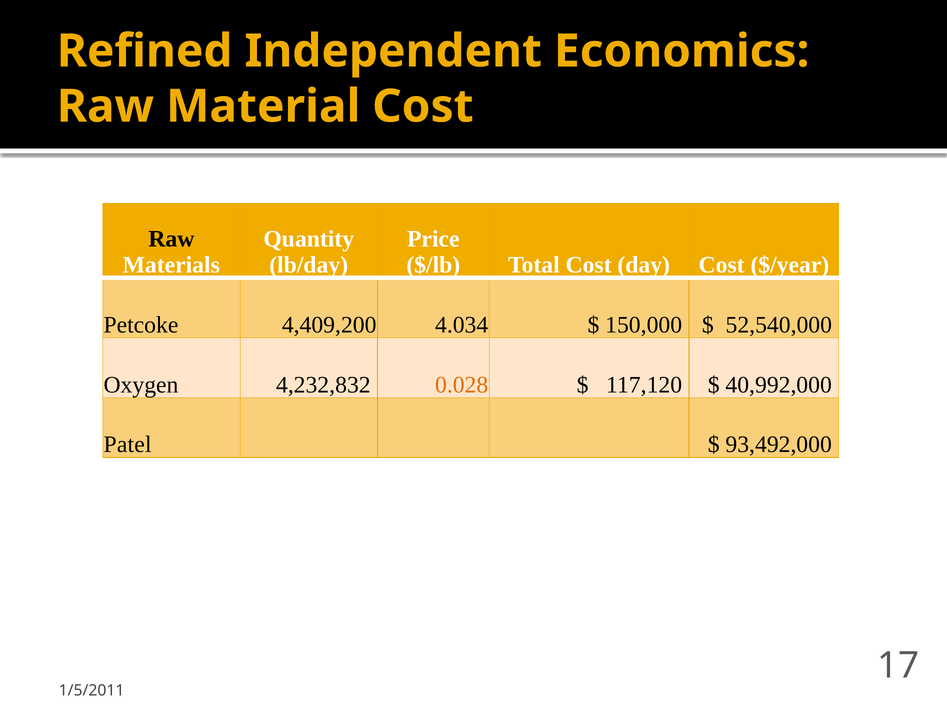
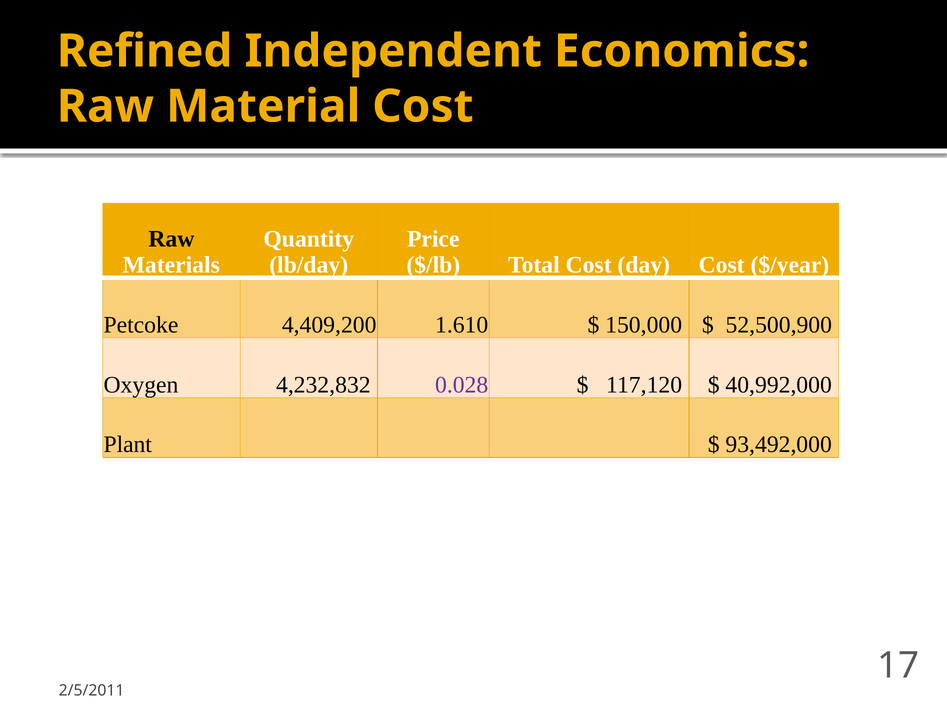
4.034: 4.034 -> 1.610
52,540,000: 52,540,000 -> 52,500,900
0.028 colour: orange -> purple
Patel: Patel -> Plant
1/5/2011: 1/5/2011 -> 2/5/2011
